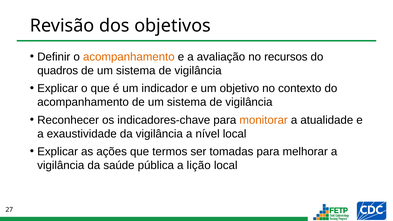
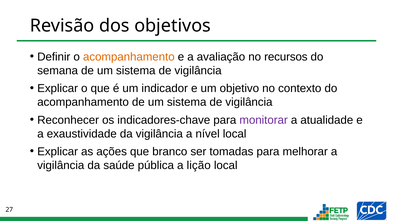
quadros: quadros -> semana
monitorar colour: orange -> purple
termos: termos -> branco
